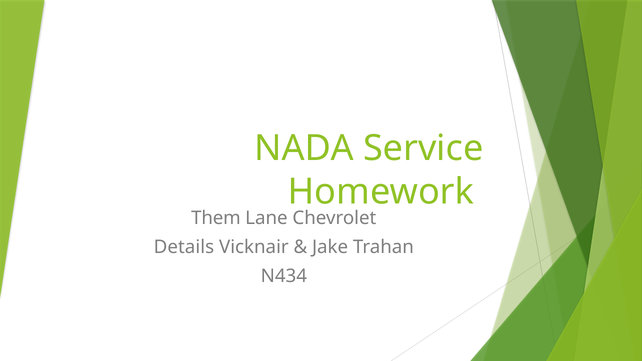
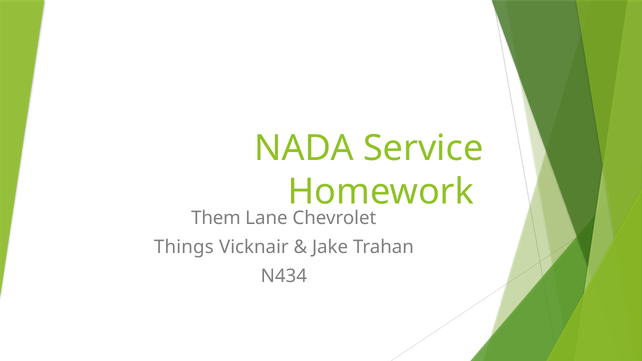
Details: Details -> Things
